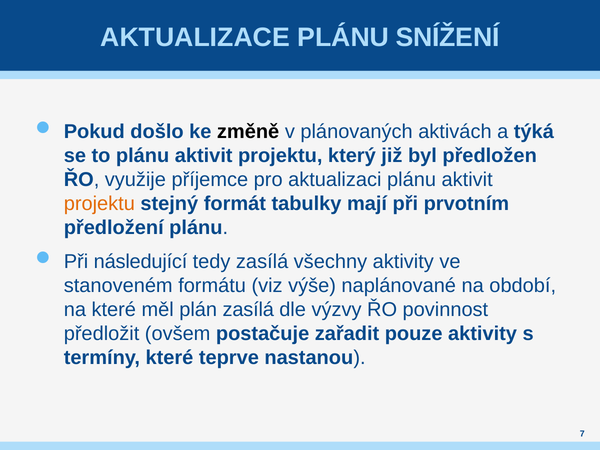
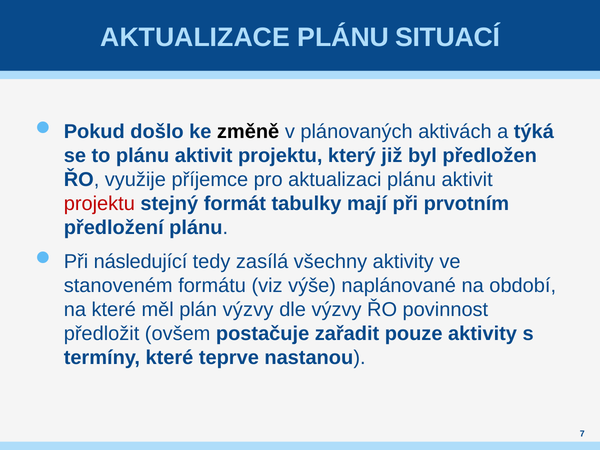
SNÍŽENÍ: SNÍŽENÍ -> SITUACÍ
projektu at (99, 204) colour: orange -> red
plán zasílá: zasílá -> výzvy
